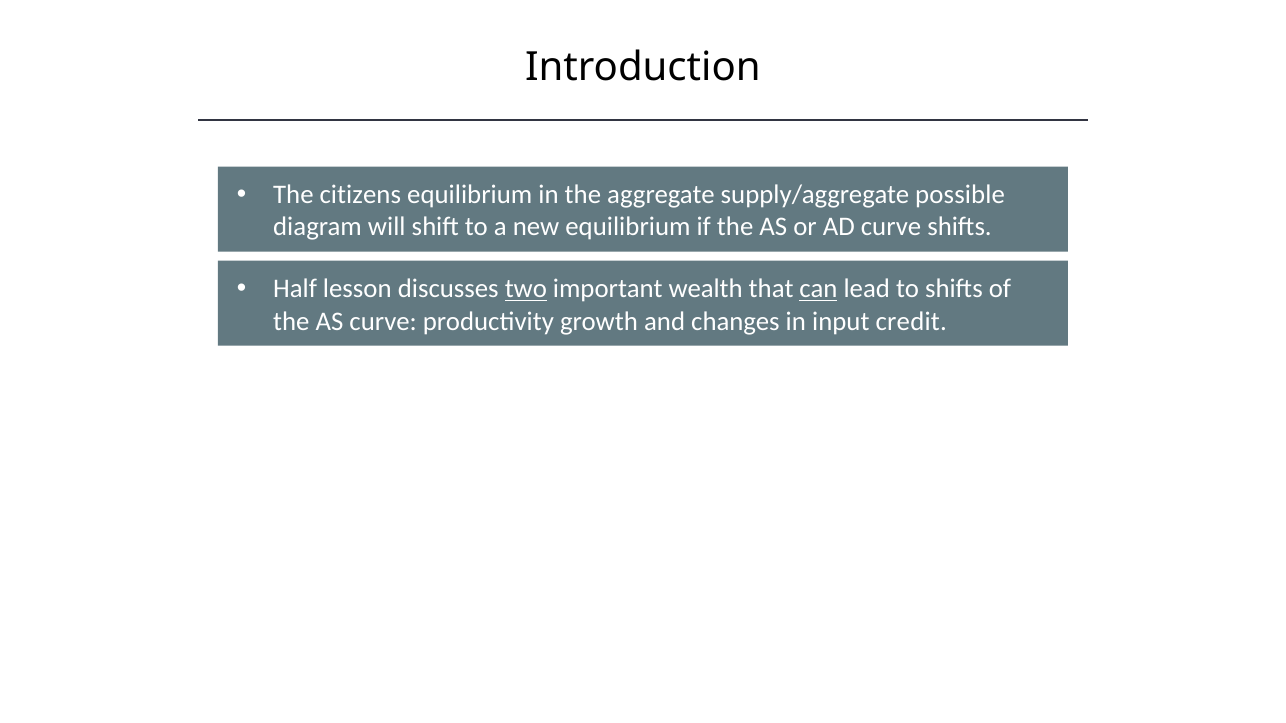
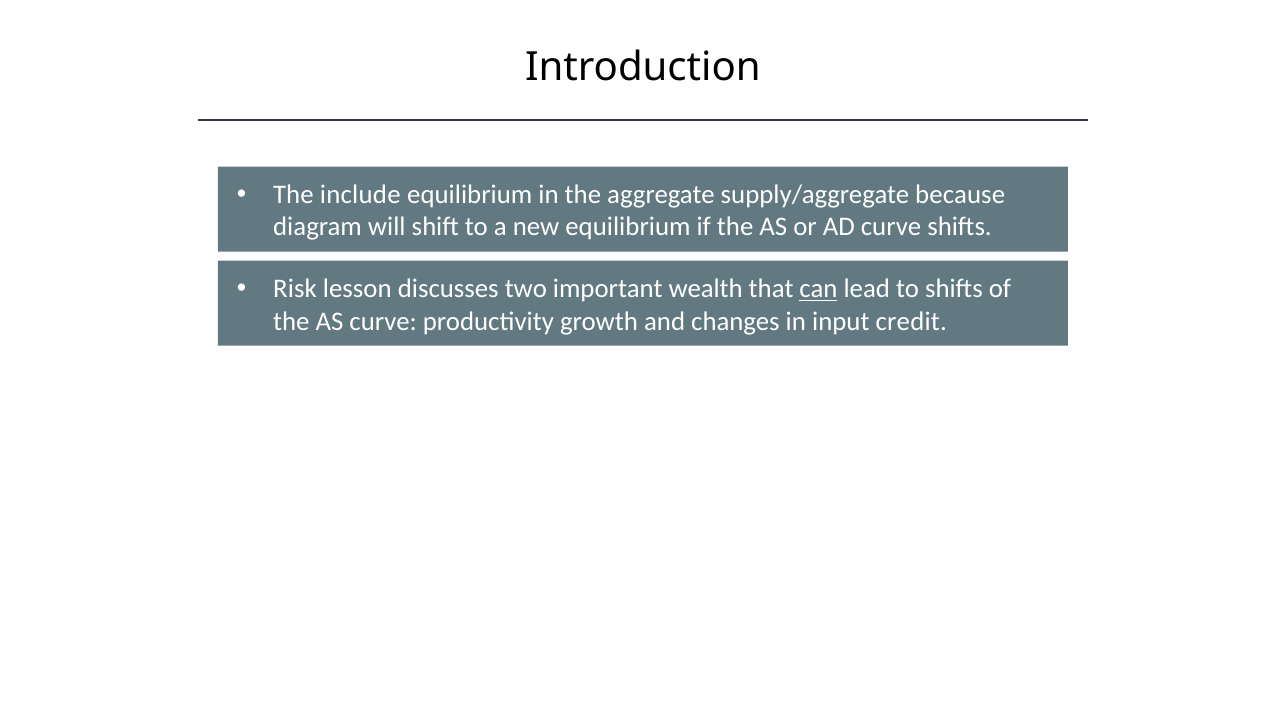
citizens: citizens -> include
possible: possible -> because
Half: Half -> Risk
two underline: present -> none
